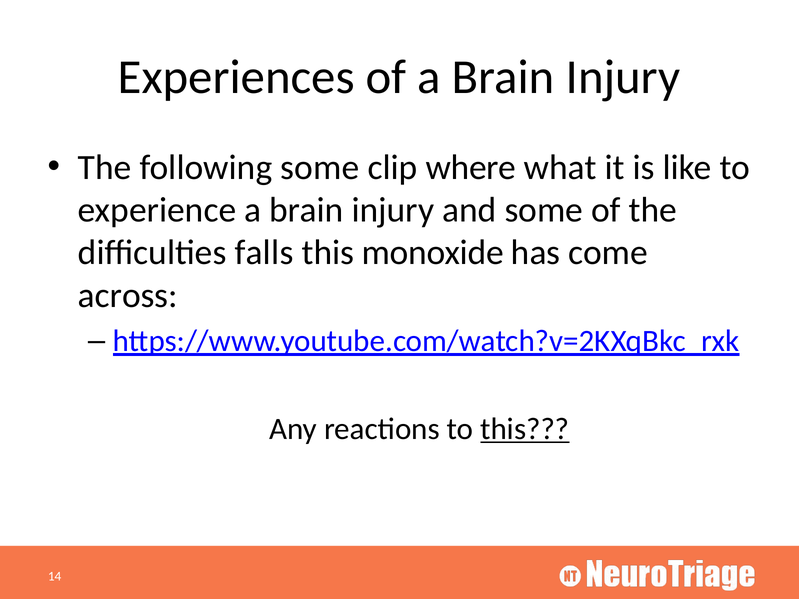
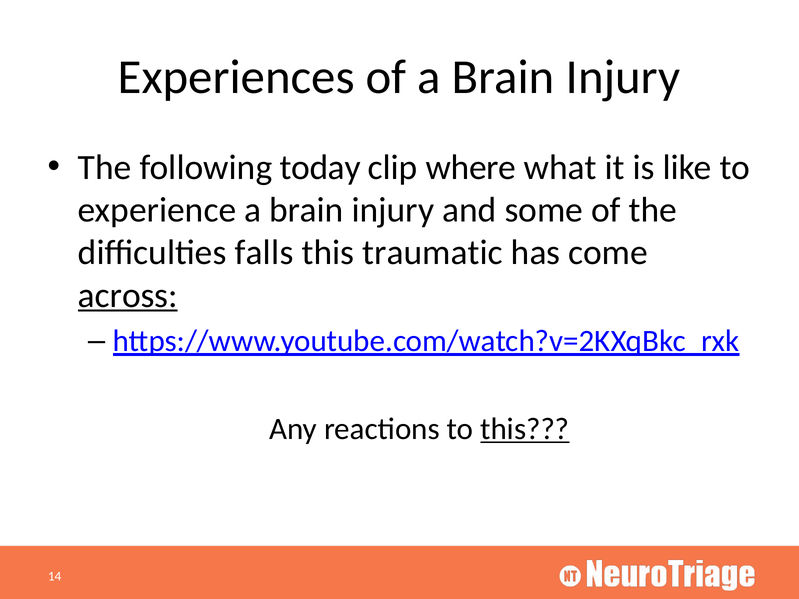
following some: some -> today
monoxide: monoxide -> traumatic
across underline: none -> present
